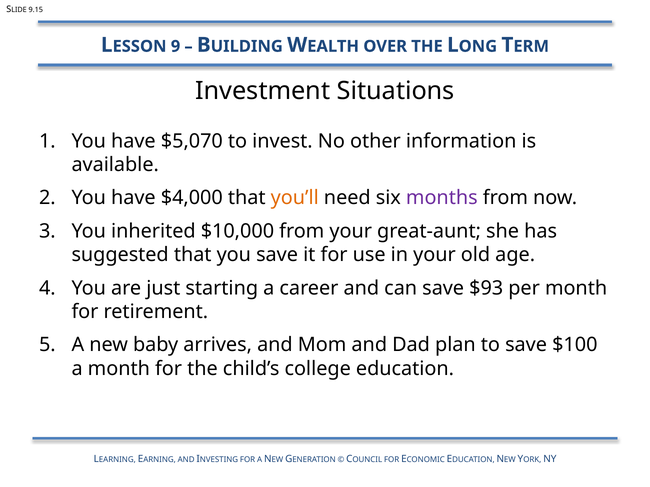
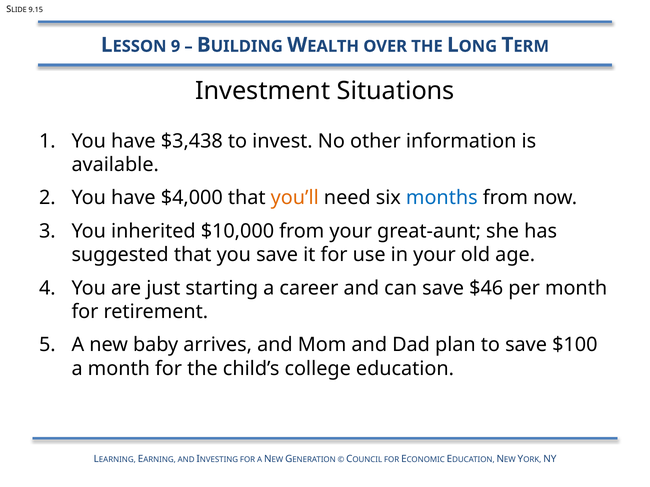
$5,070: $5,070 -> $3,438
months colour: purple -> blue
$93: $93 -> $46
